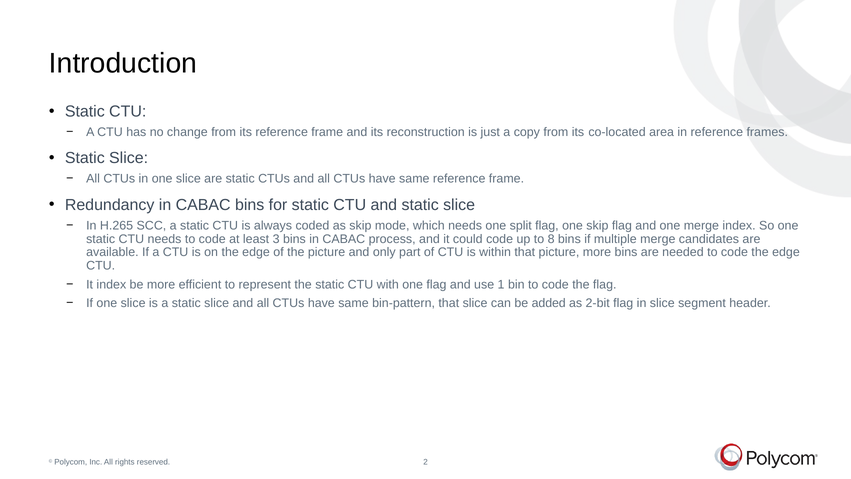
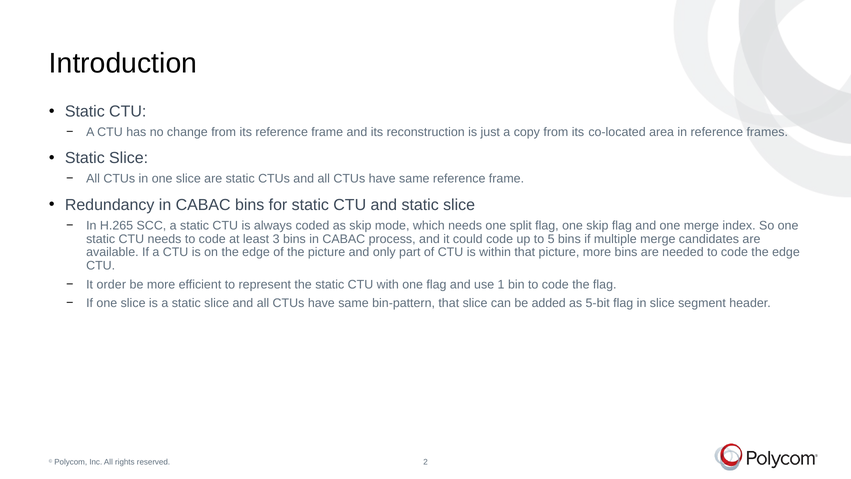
8: 8 -> 5
It index: index -> order
2-bit: 2-bit -> 5-bit
